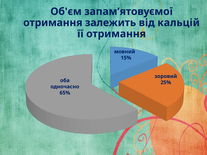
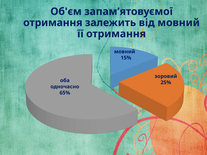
від кальцій: кальцій -> мовний
